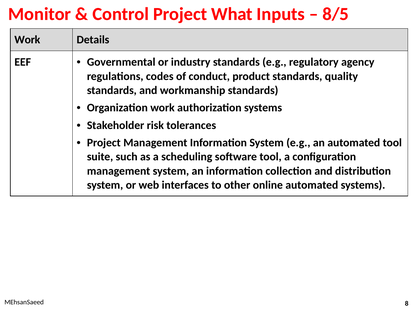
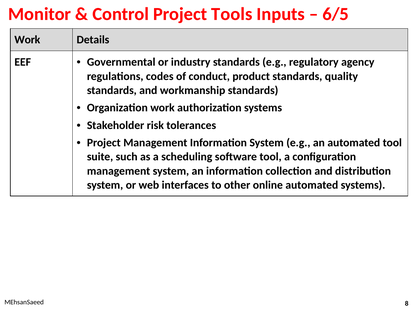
What: What -> Tools
8/5: 8/5 -> 6/5
